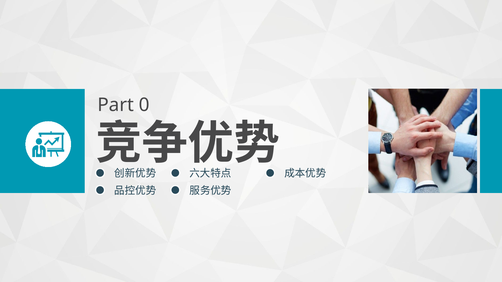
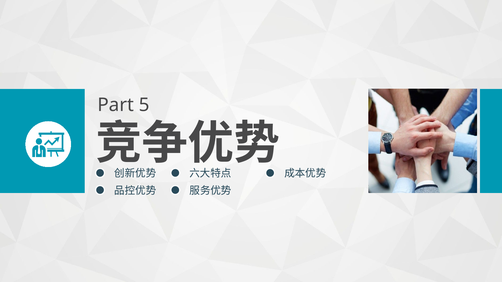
0: 0 -> 5
